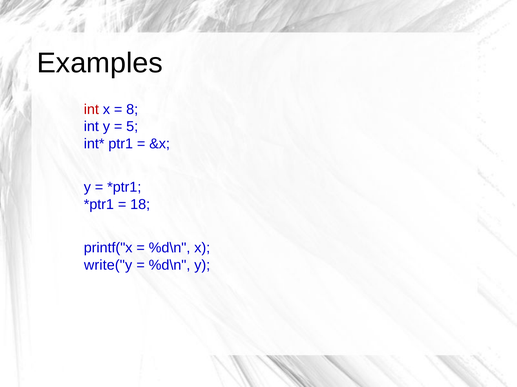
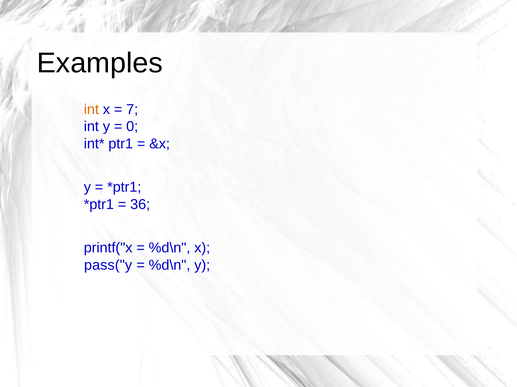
int at (91, 110) colour: red -> orange
8: 8 -> 7
5: 5 -> 0
18: 18 -> 36
write("y: write("y -> pass("y
